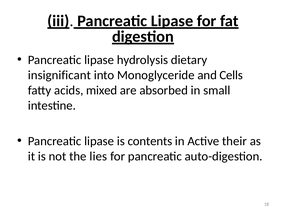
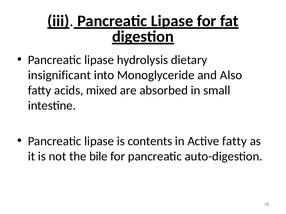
Cells: Cells -> Also
Active their: their -> fatty
lies: lies -> bile
